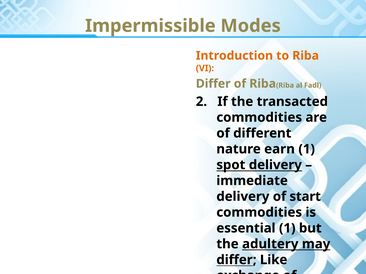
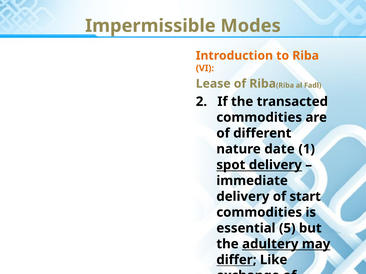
Differ at (213, 84): Differ -> Lease
earn: earn -> date
essential 1: 1 -> 5
